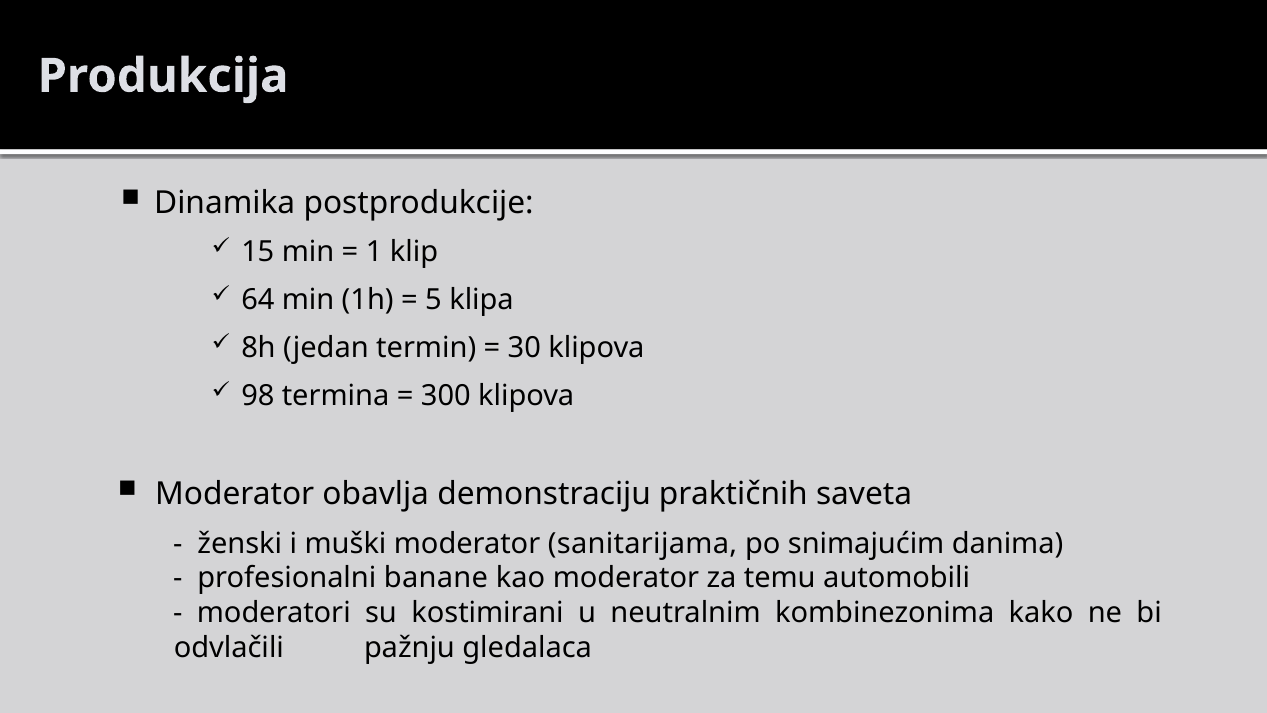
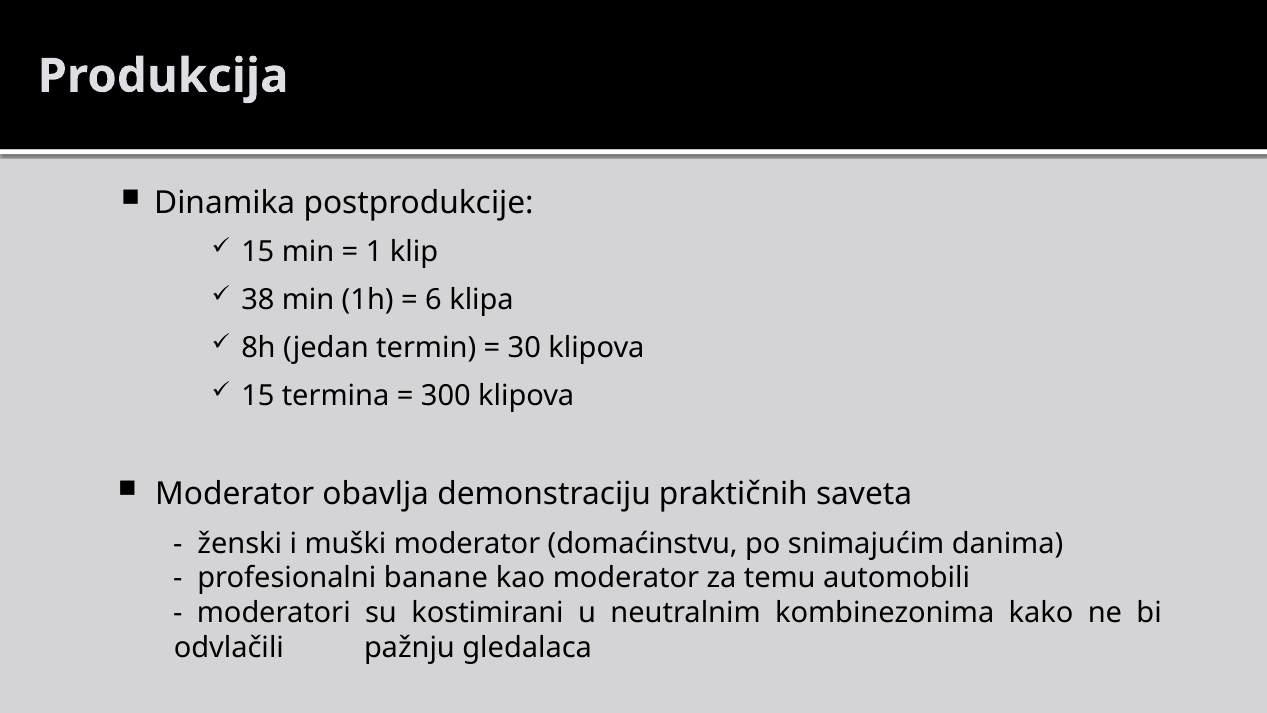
64: 64 -> 38
5: 5 -> 6
98 at (258, 396): 98 -> 15
sanitarijama: sanitarijama -> domaćinstvu
